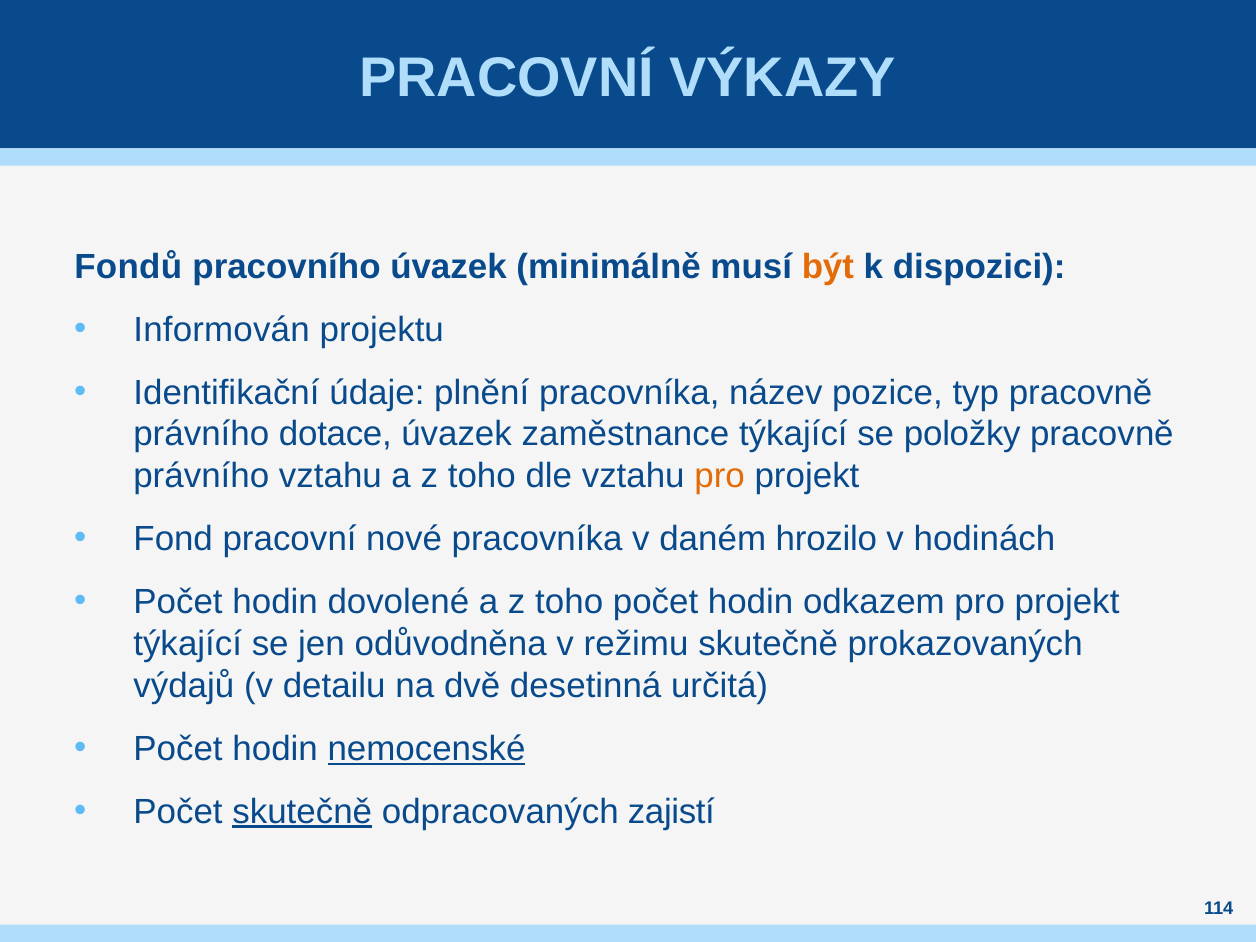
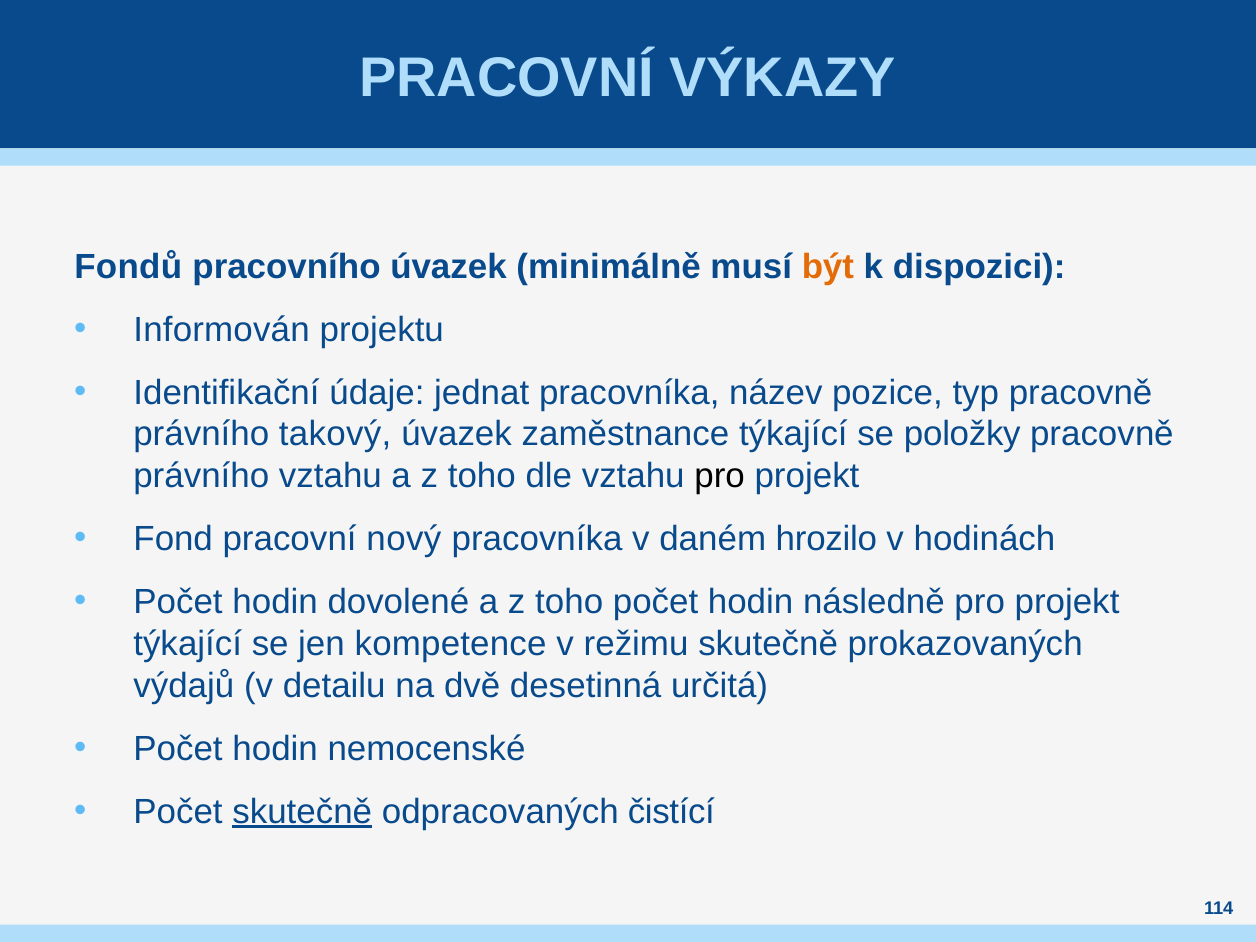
plnění: plnění -> jednat
dotace: dotace -> takový
pro at (720, 476) colour: orange -> black
nové: nové -> nový
odkazem: odkazem -> následně
odůvodněna: odůvodněna -> kompetence
nemocenské underline: present -> none
zajistí: zajistí -> čistící
